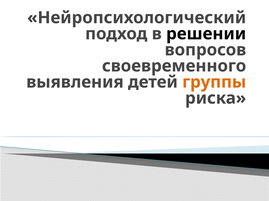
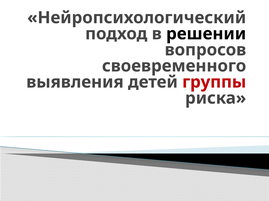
группы colour: orange -> red
